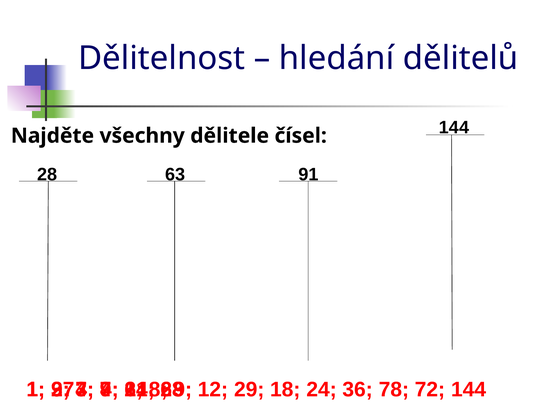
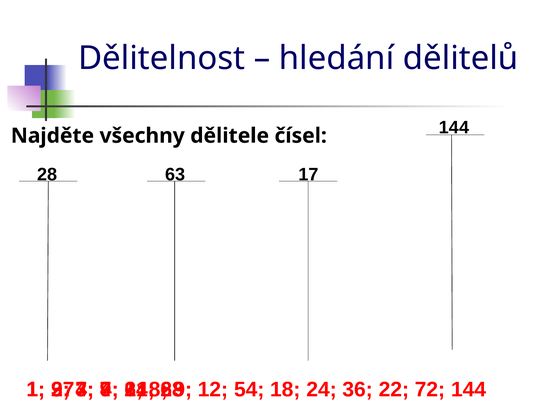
91: 91 -> 17
29: 29 -> 54
78: 78 -> 22
